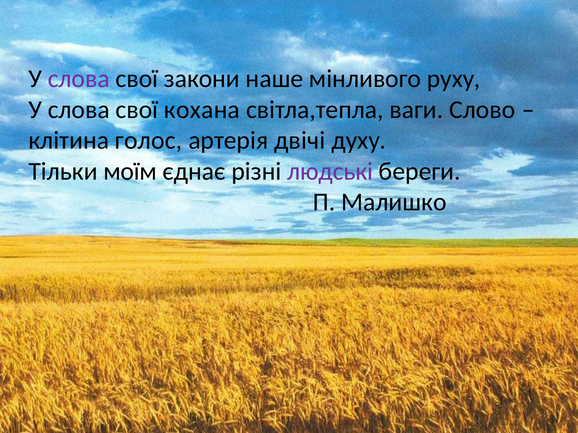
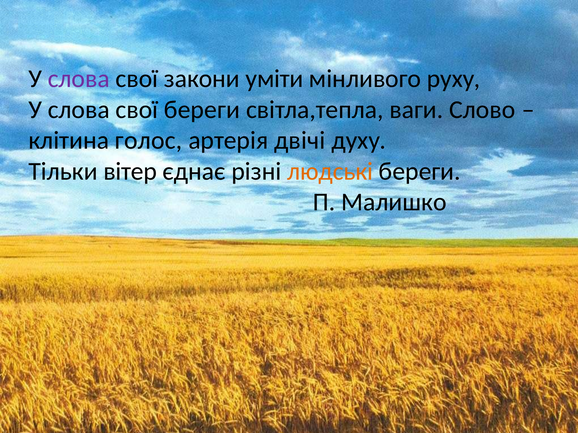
наше: наше -> уміти
свої кохана: кохана -> береги
моїм: моїм -> вітер
людські colour: purple -> orange
